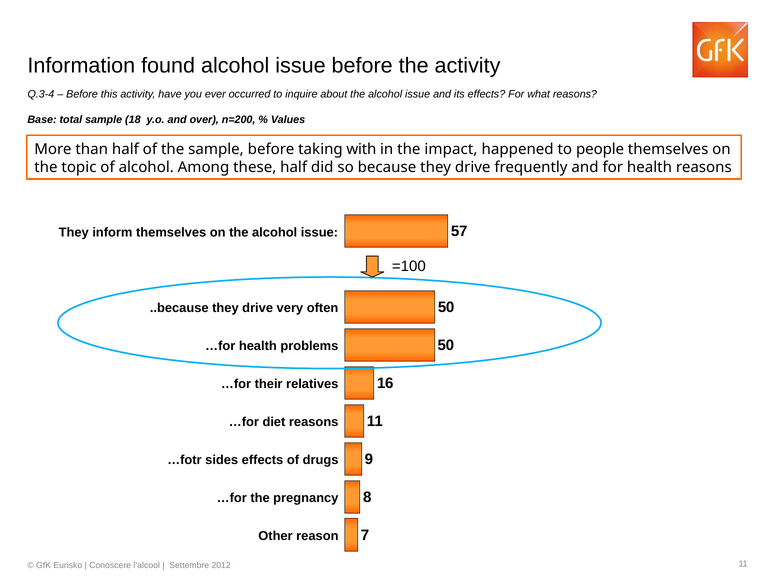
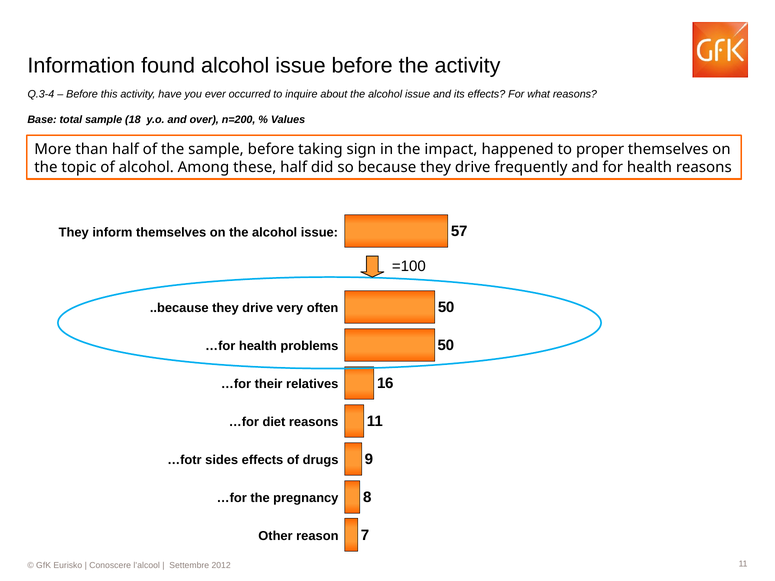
with: with -> sign
people: people -> proper
